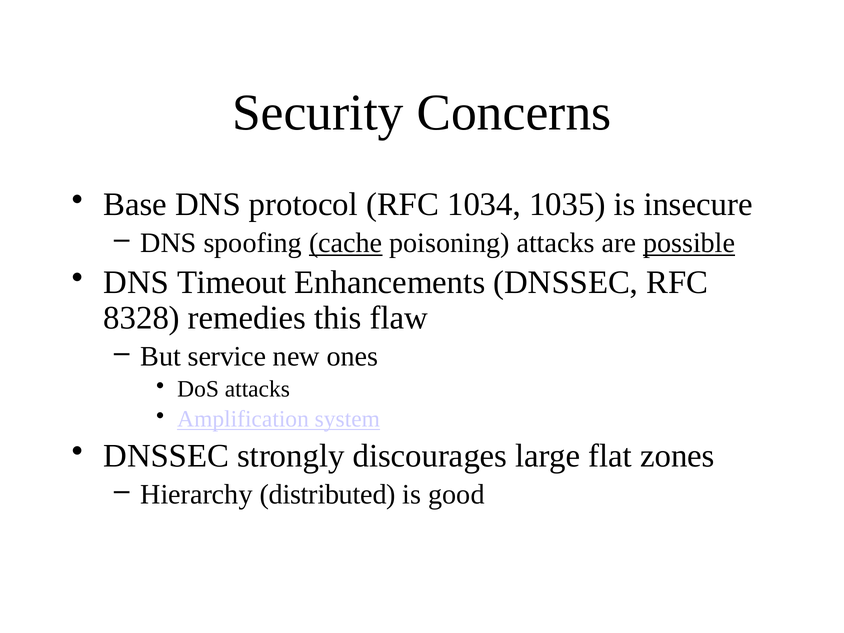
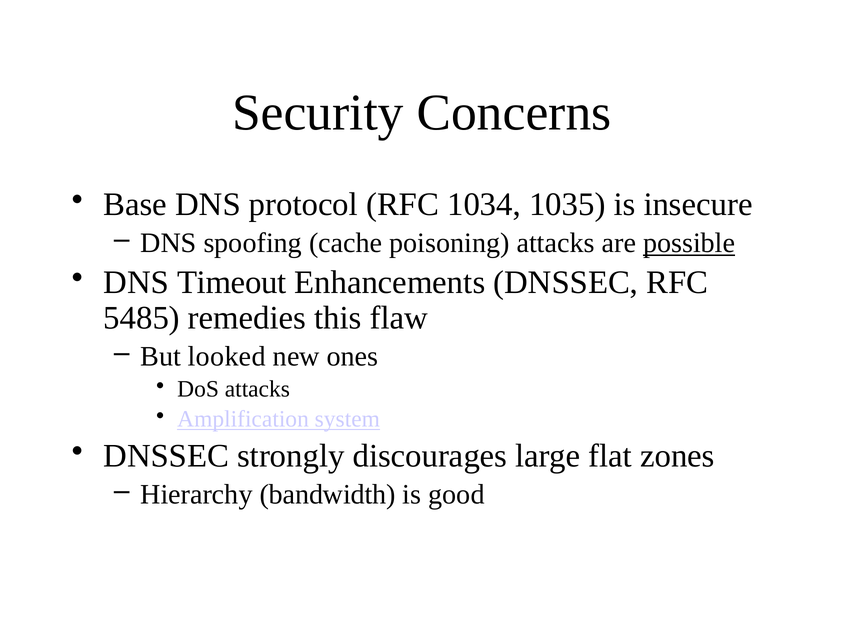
cache underline: present -> none
8328: 8328 -> 5485
service: service -> looked
distributed: distributed -> bandwidth
